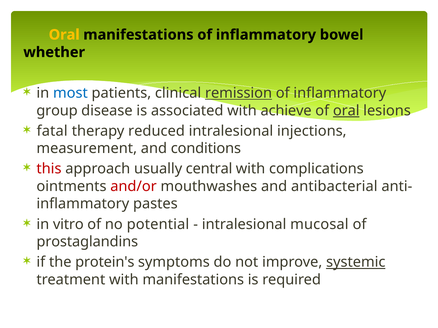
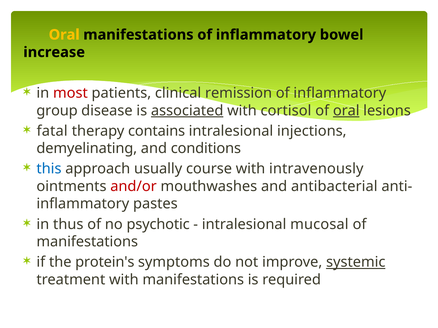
whether: whether -> increase
most colour: blue -> red
remission underline: present -> none
associated underline: none -> present
achieve: achieve -> cortisol
reduced: reduced -> contains
measurement: measurement -> demyelinating
this colour: red -> blue
central: central -> course
complications: complications -> intravenously
vitro: vitro -> thus
potential: potential -> psychotic
prostaglandins at (87, 242): prostaglandins -> manifestations
